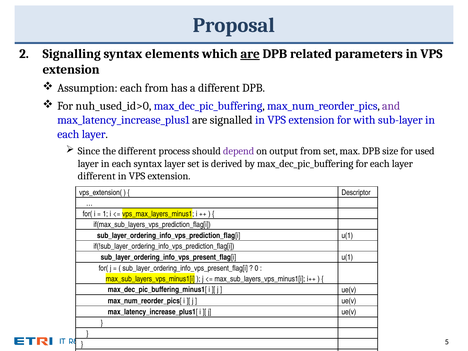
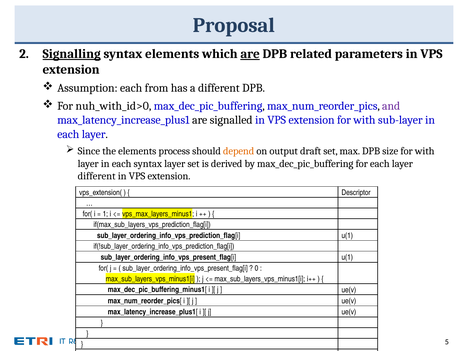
Signalling underline: none -> present
nuh_used_id>0: nuh_used_id>0 -> nuh_with_id>0
the different: different -> elements
depend colour: purple -> orange
output from: from -> draft
size for used: used -> with
